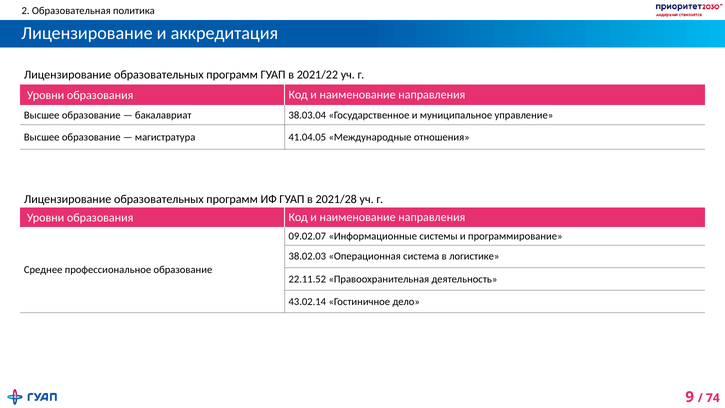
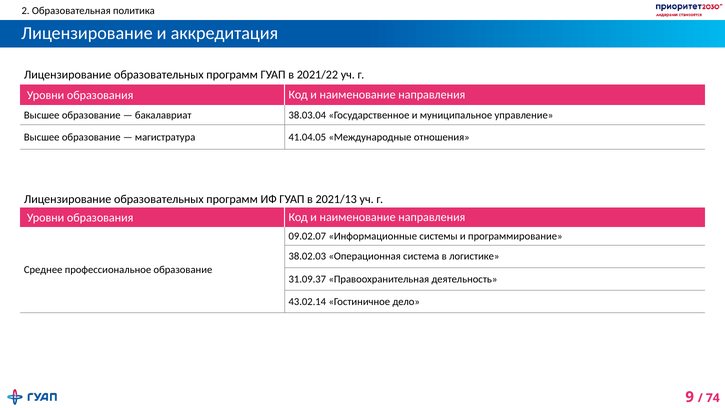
2021/28: 2021/28 -> 2021/13
22.11.52: 22.11.52 -> 31.09.37
